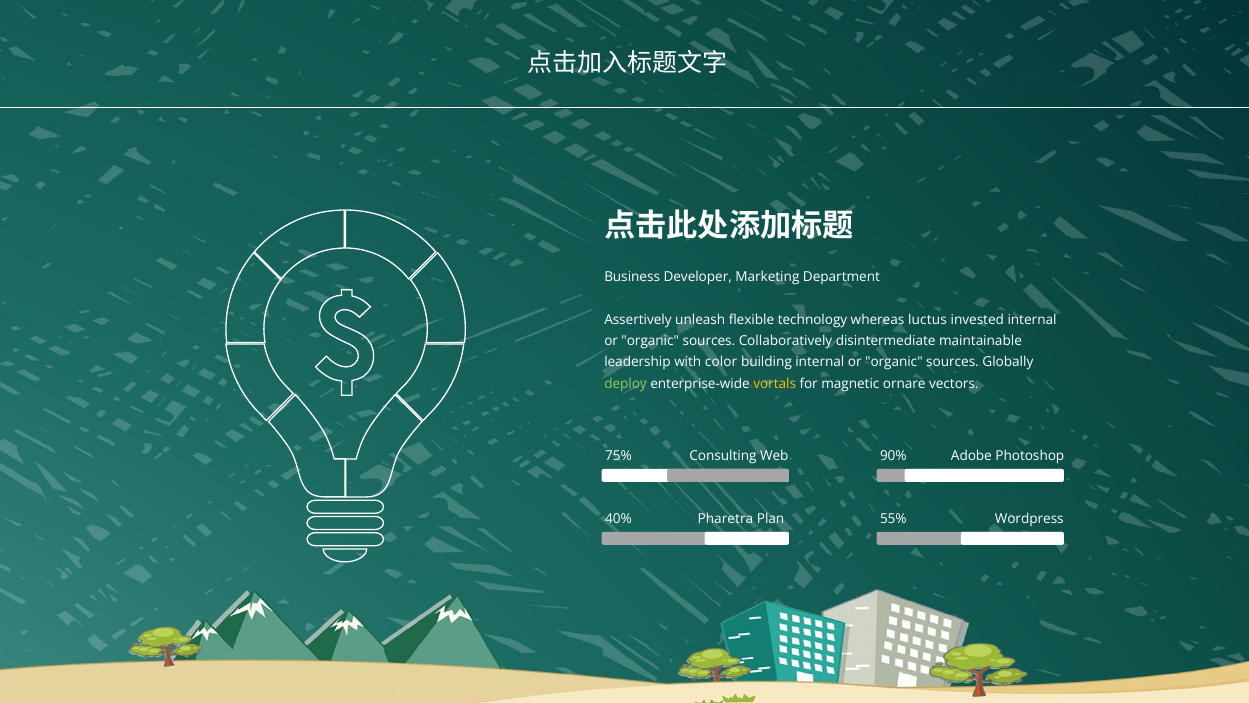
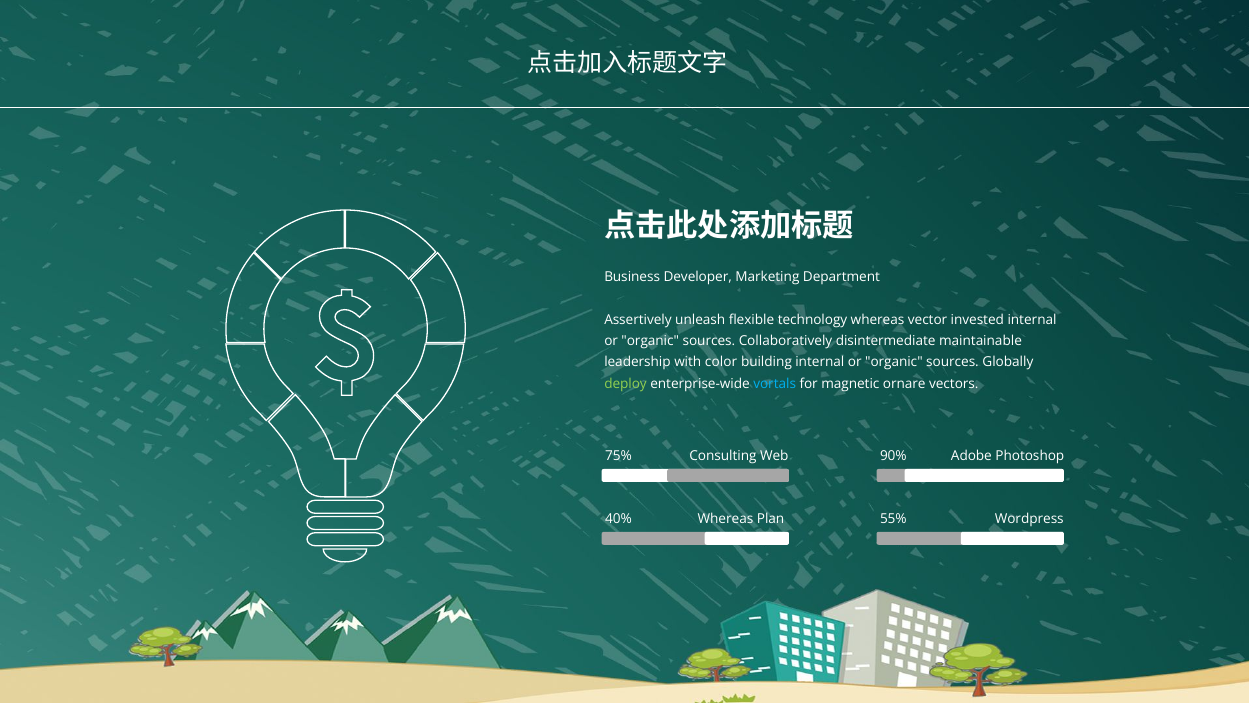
luctus: luctus -> vector
vortals colour: yellow -> light blue
Pharetra at (725, 518): Pharetra -> Whereas
